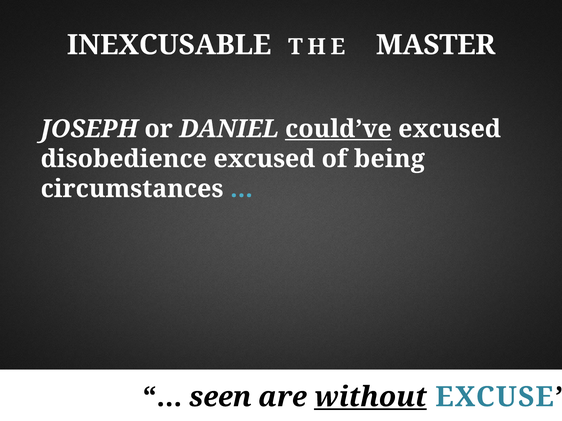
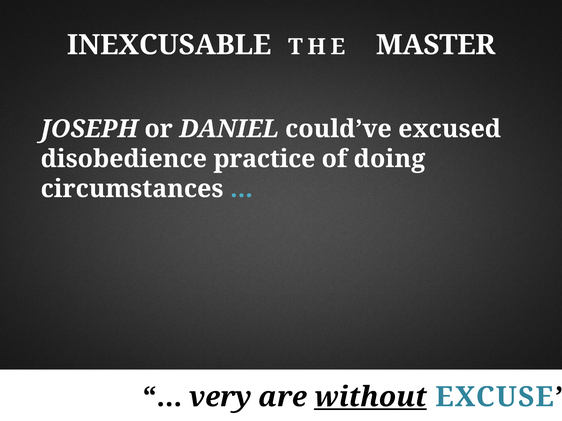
could’ve underline: present -> none
disobedience excused: excused -> practice
being: being -> doing
seen: seen -> very
